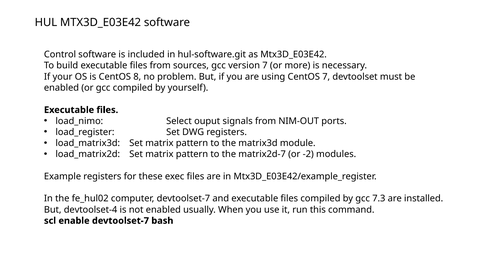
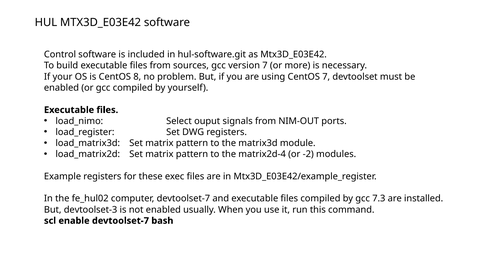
matrix2d-7: matrix2d-7 -> matrix2d-4
devtoolset-4: devtoolset-4 -> devtoolset-3
